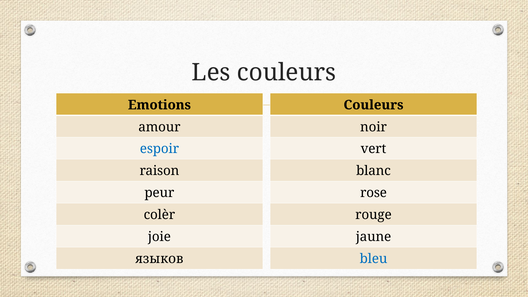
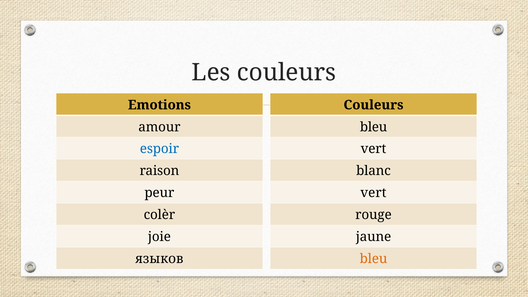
noir at (373, 127): noir -> bleu
rose at (374, 193): rose -> vert
bleu at (374, 259) colour: blue -> orange
